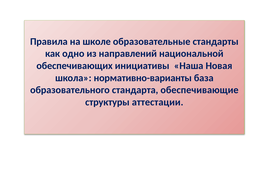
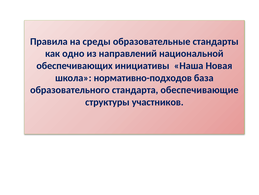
школе: школе -> среды
нормативно-варианты: нормативно-варианты -> нормативно-подходов
аттестации: аттестации -> участников
